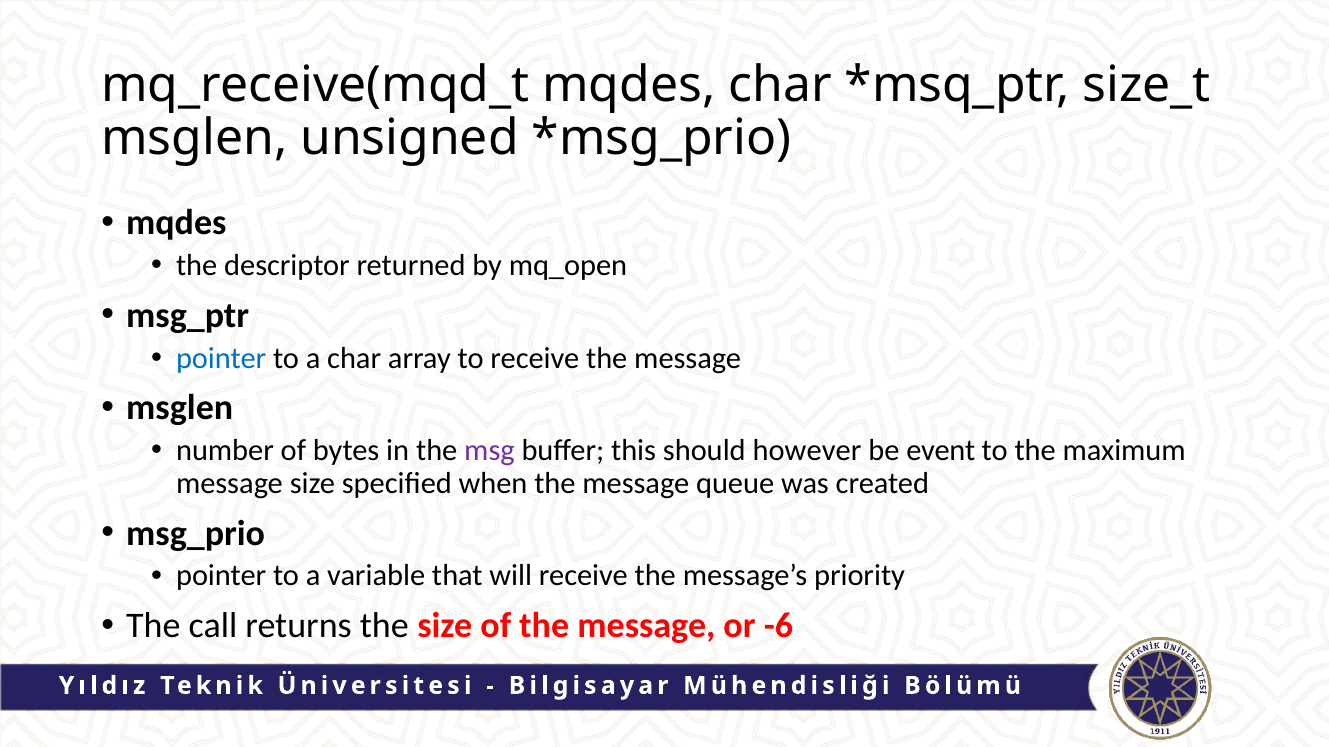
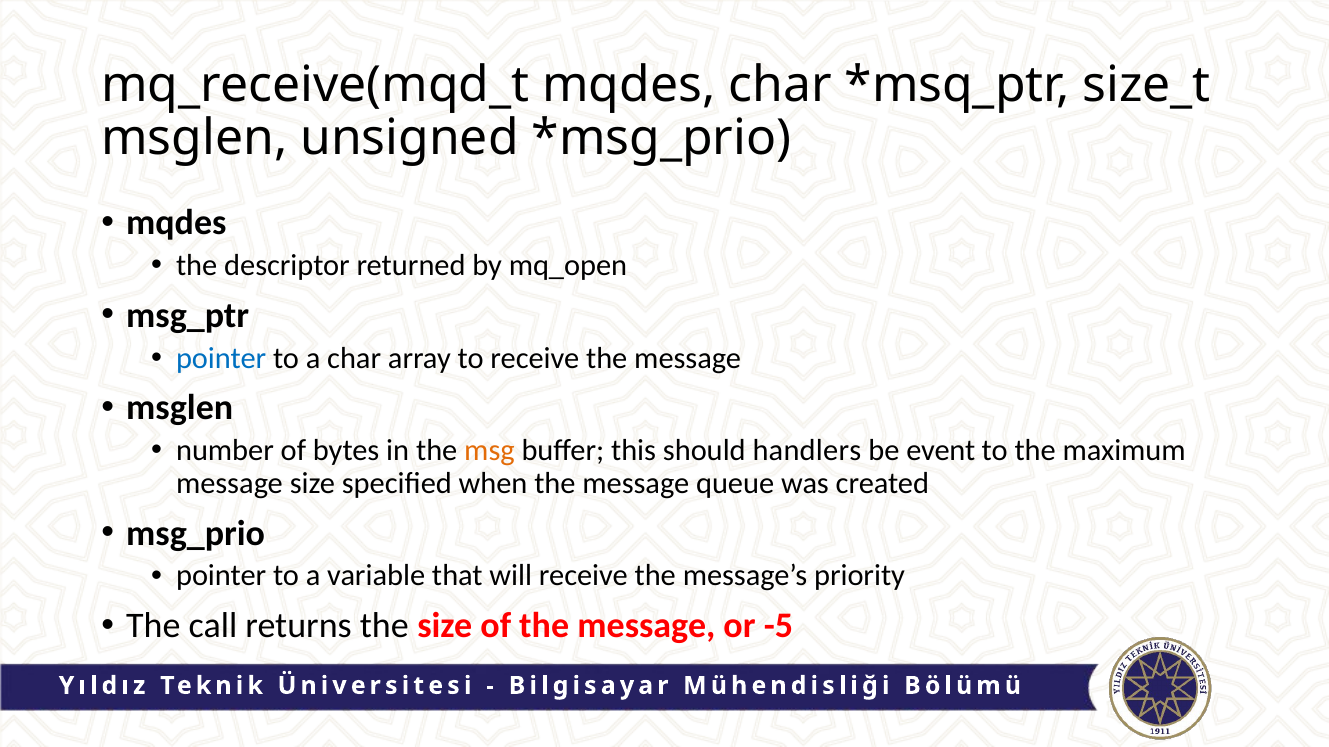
msg colour: purple -> orange
however: however -> handlers
-6: -6 -> -5
